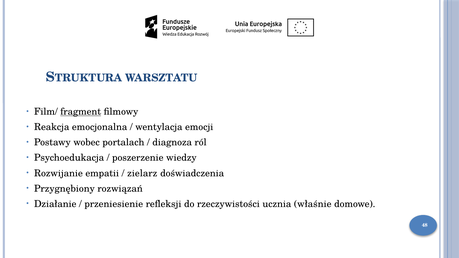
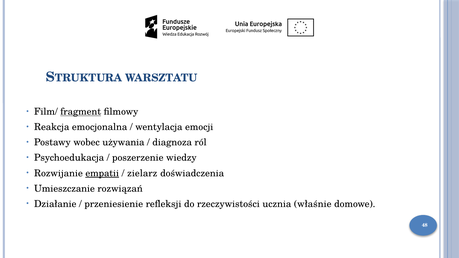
portalach: portalach -> używania
empatii underline: none -> present
Przygnębiony: Przygnębiony -> Umieszczanie
